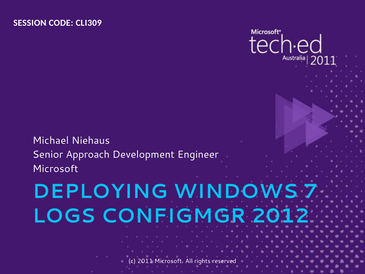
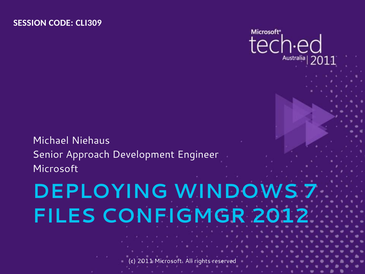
LOGS: LOGS -> FILES
